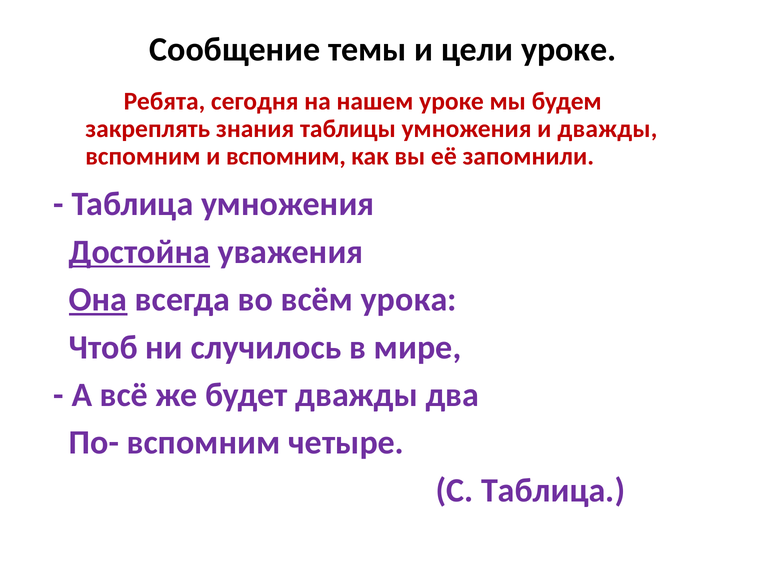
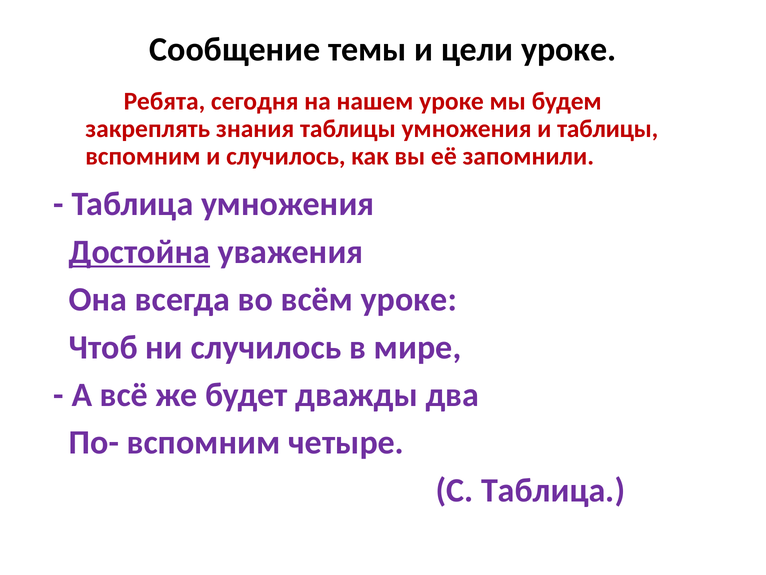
и дважды: дважды -> таблицы
и вспомним: вспомним -> случилось
Она underline: present -> none
всём урока: урока -> уроке
